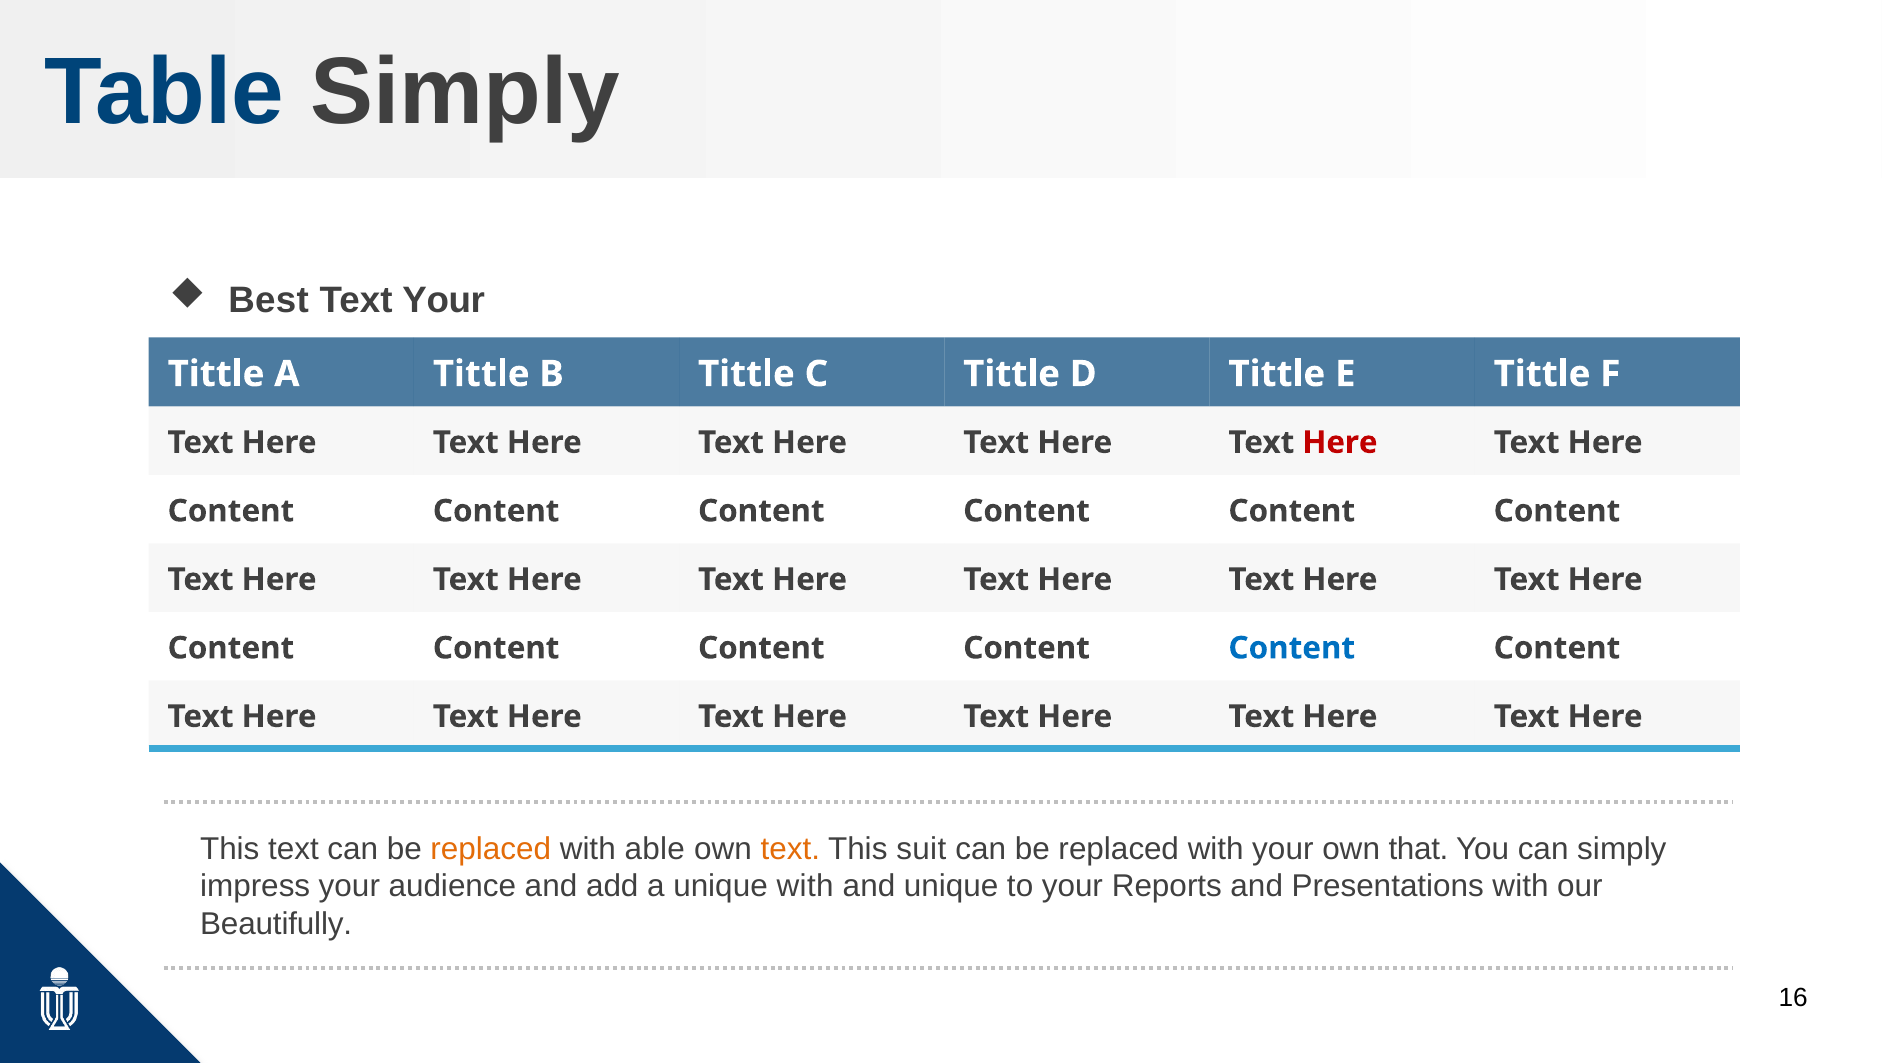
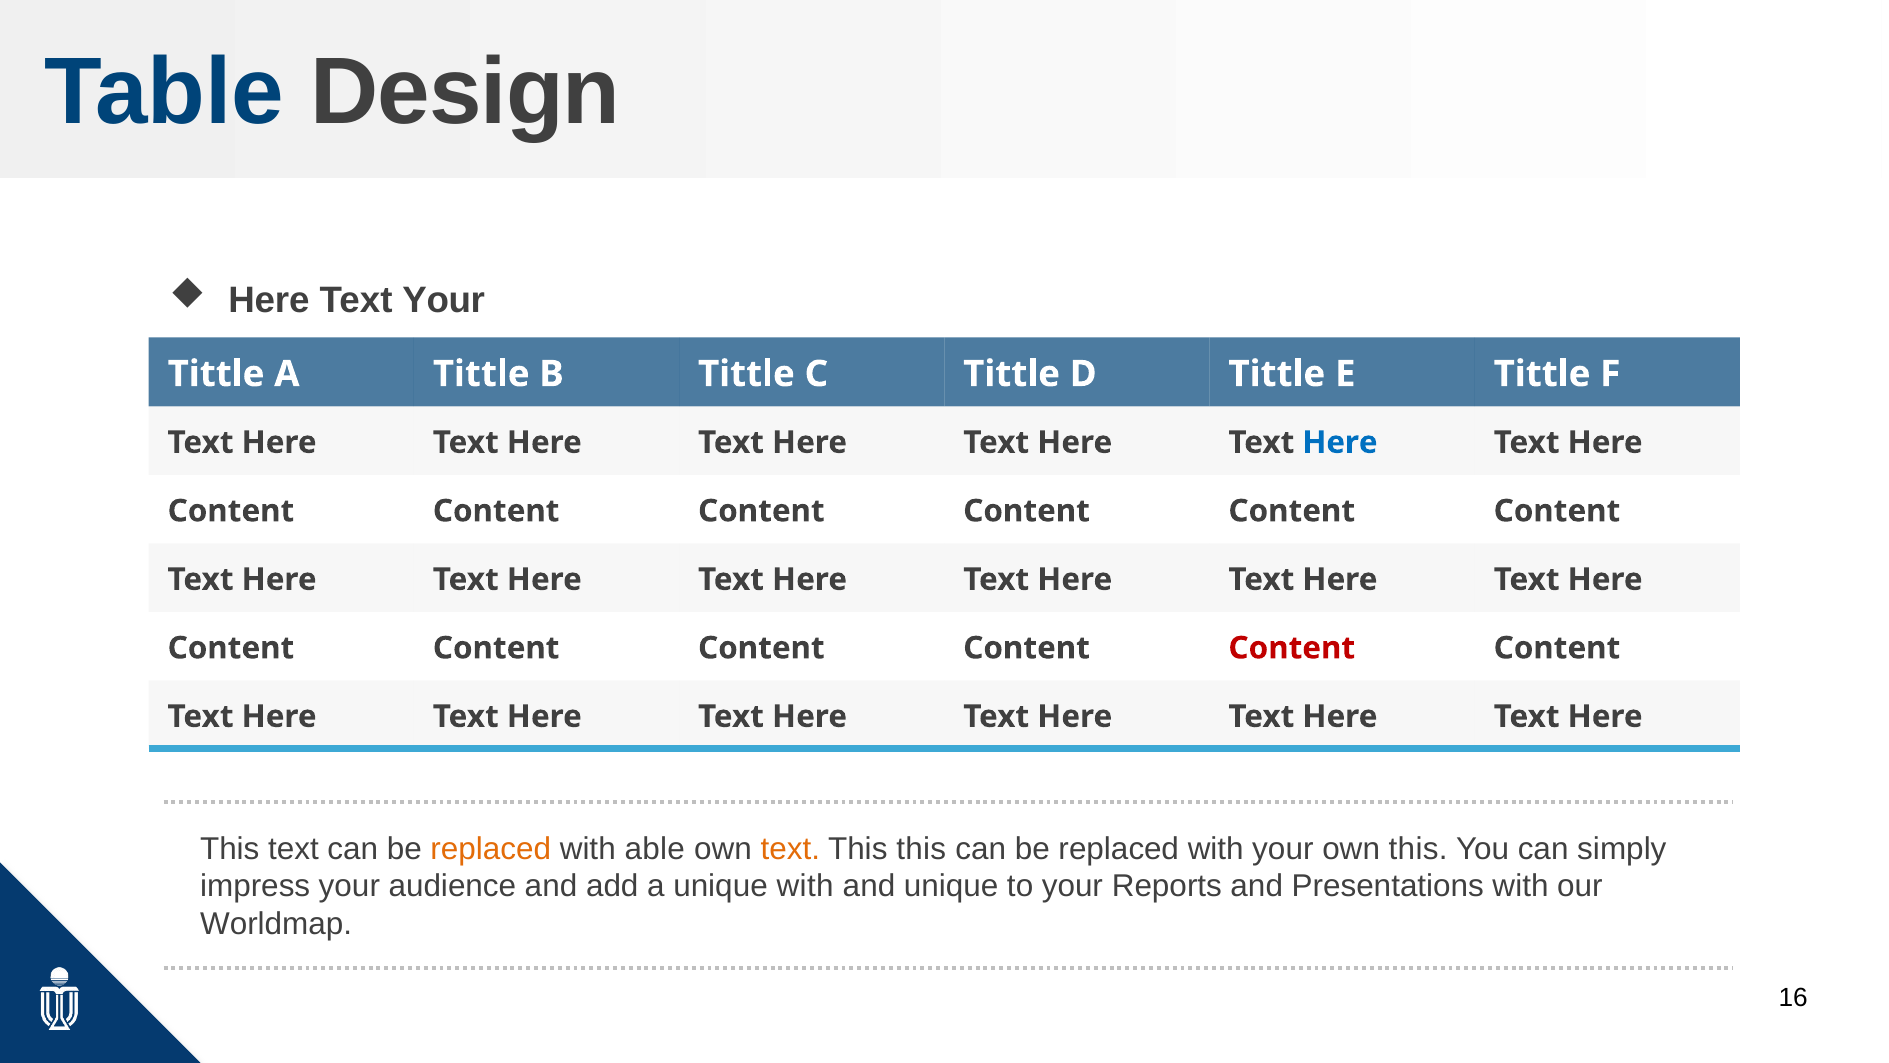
Table Simply: Simply -> Design
Best at (269, 300): Best -> Here
Here at (1340, 442) colour: red -> blue
Content at (1292, 648) colour: blue -> red
This suit: suit -> this
own that: that -> this
Beautifully: Beautifully -> Worldmap
